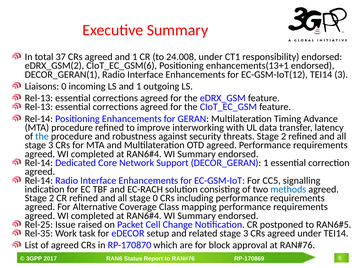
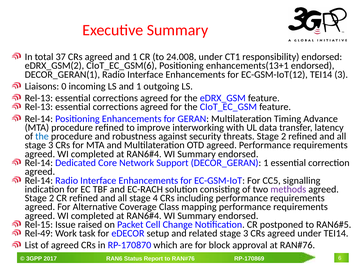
methods colour: blue -> purple
stage 0: 0 -> 4
Rel-25: Rel-25 -> Rel-15
Rel-35: Rel-35 -> Rel-49
